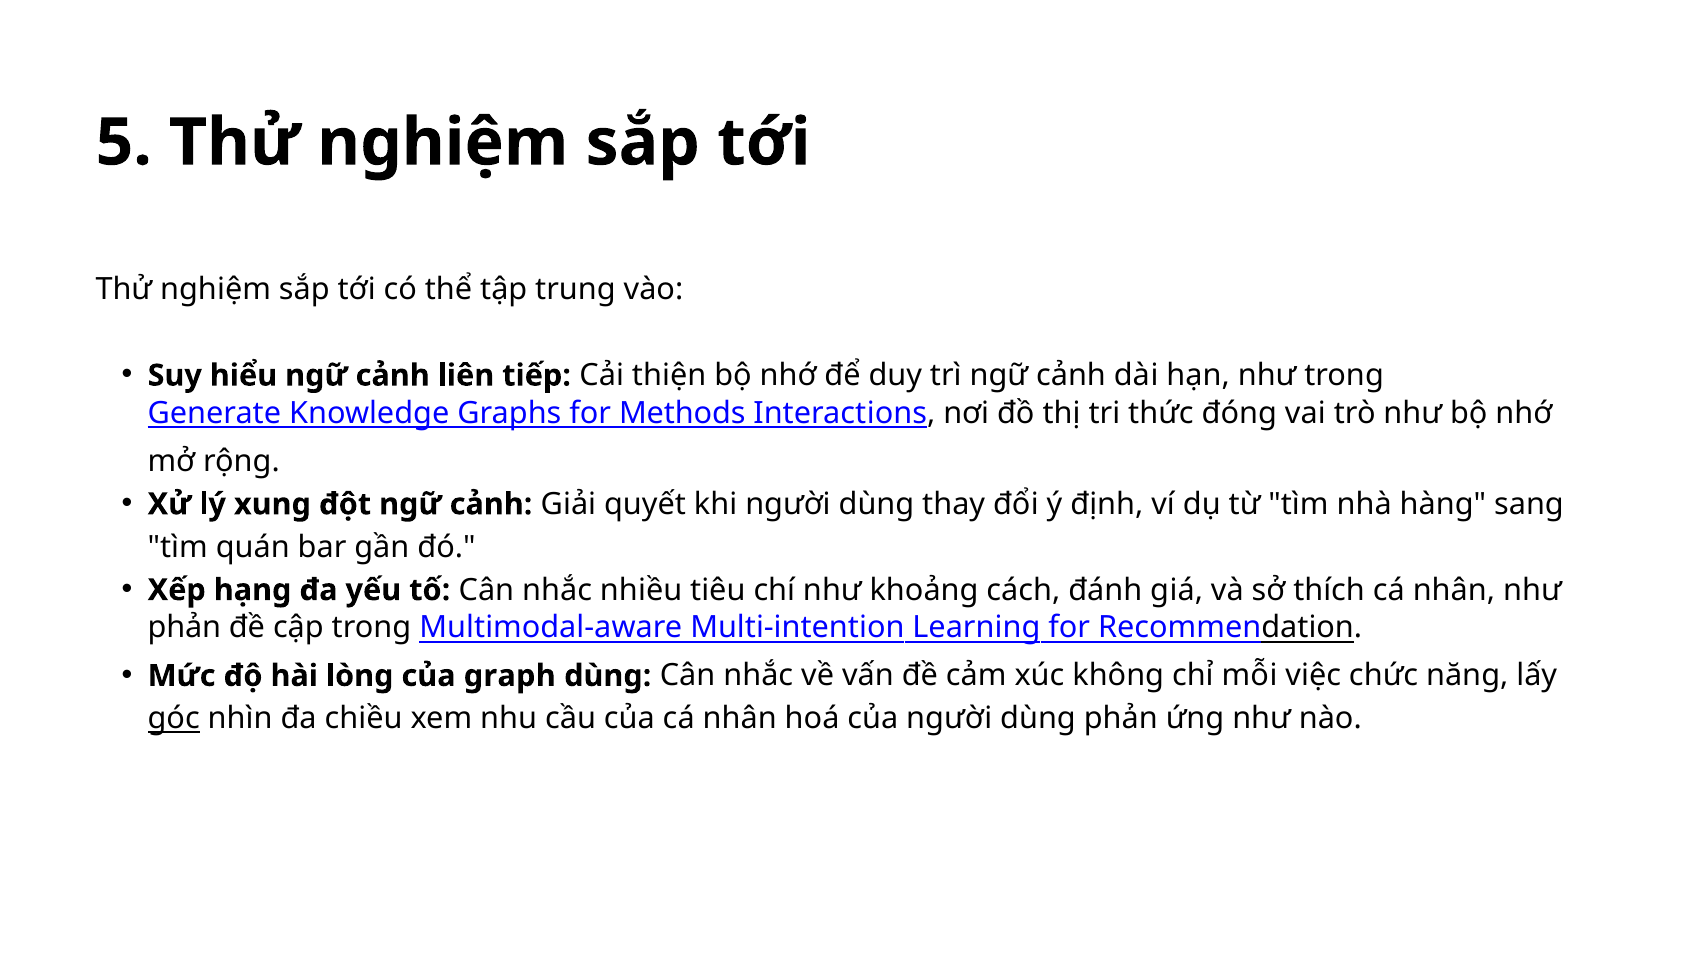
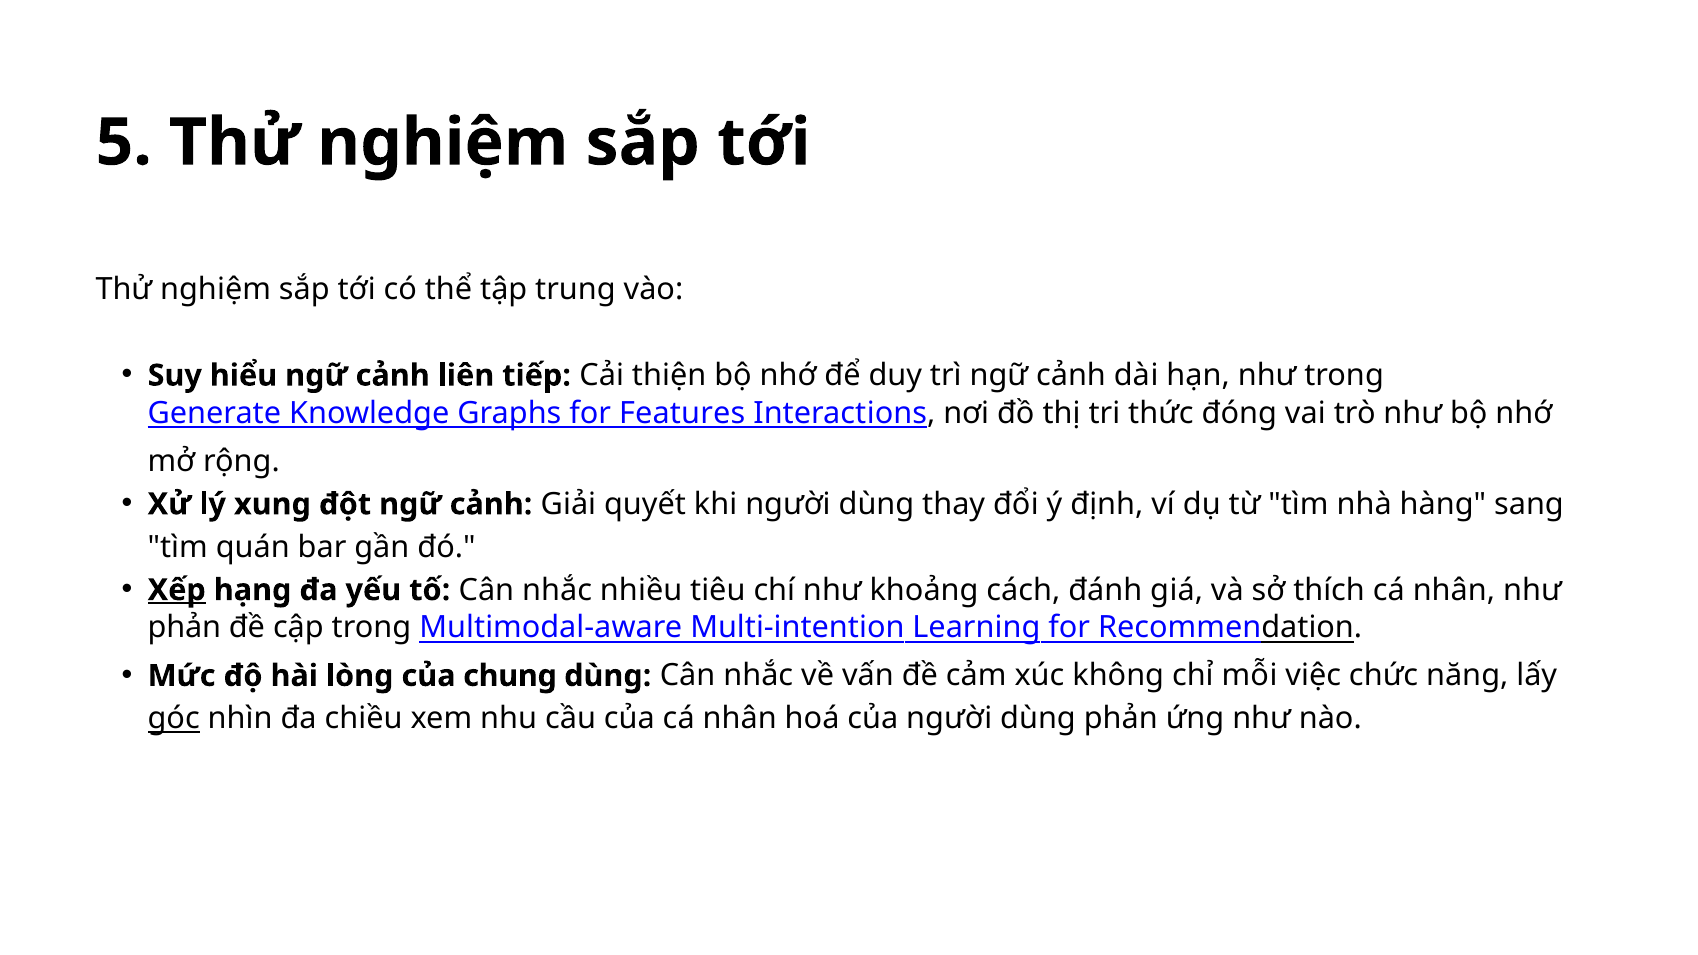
Methods: Methods -> Features
Xếp underline: none -> present
graph: graph -> chung
